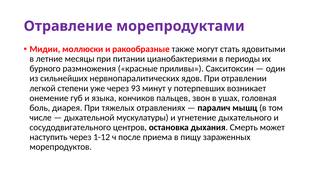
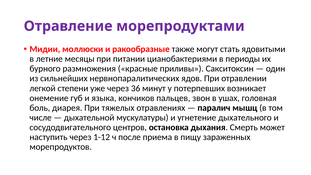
93: 93 -> 36
